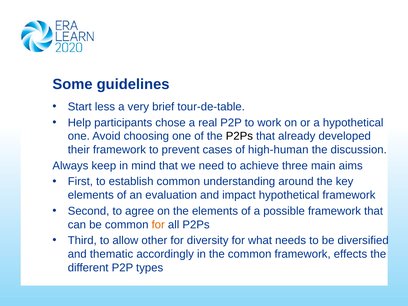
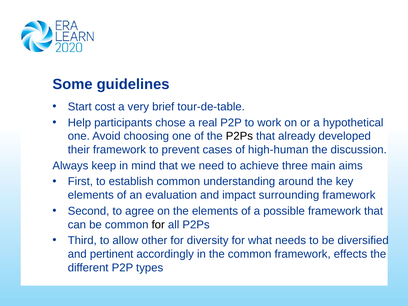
less: less -> cost
impact hypothetical: hypothetical -> surrounding
for at (158, 225) colour: orange -> black
thematic: thematic -> pertinent
